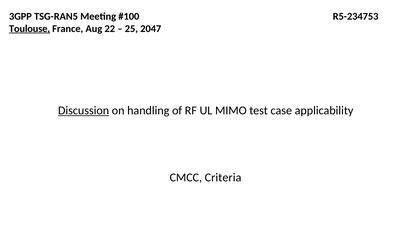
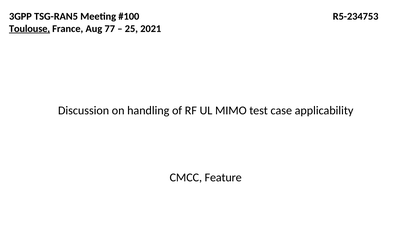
22: 22 -> 77
2047: 2047 -> 2021
Discussion underline: present -> none
Criteria: Criteria -> Feature
